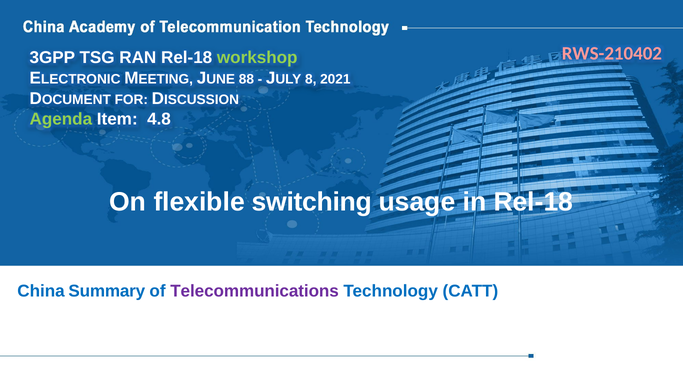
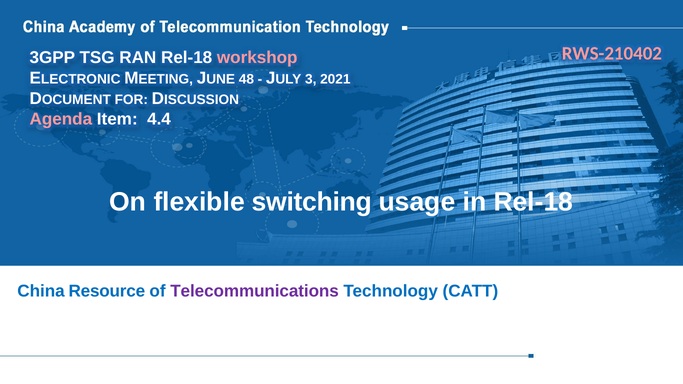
workshop colour: light green -> pink
88: 88 -> 48
8: 8 -> 3
Agenda colour: light green -> pink
4.8: 4.8 -> 4.4
Summary: Summary -> Resource
